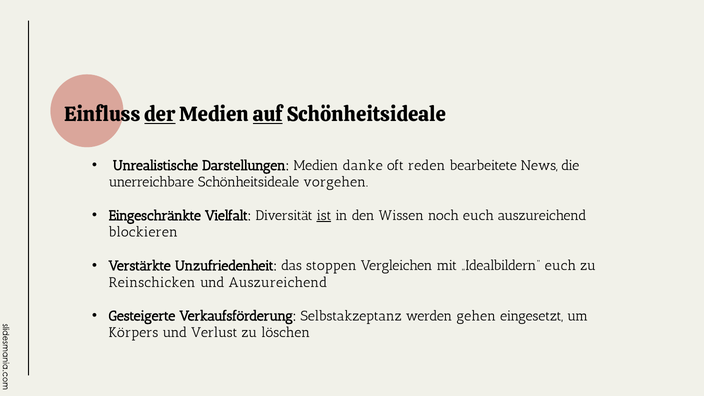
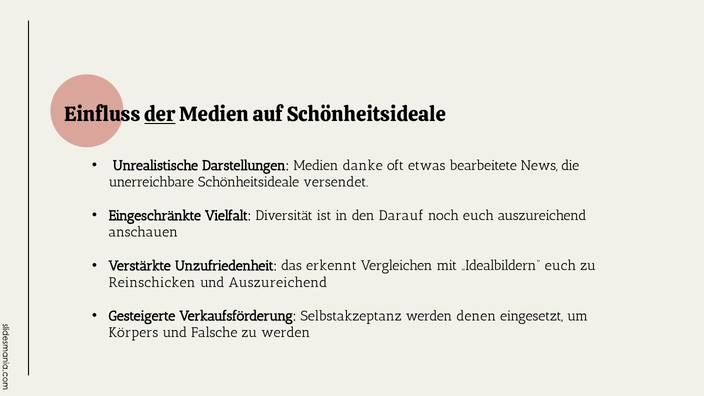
auf underline: present -> none
reden: reden -> etwas
vorgehen: vorgehen -> versendet
ist underline: present -> none
Wissen: Wissen -> Darauf
blockieren: blockieren -> anschauen
stoppen: stoppen -> erkennt
gehen: gehen -> denen
Verlust: Verlust -> Falsche
zu löschen: löschen -> werden
